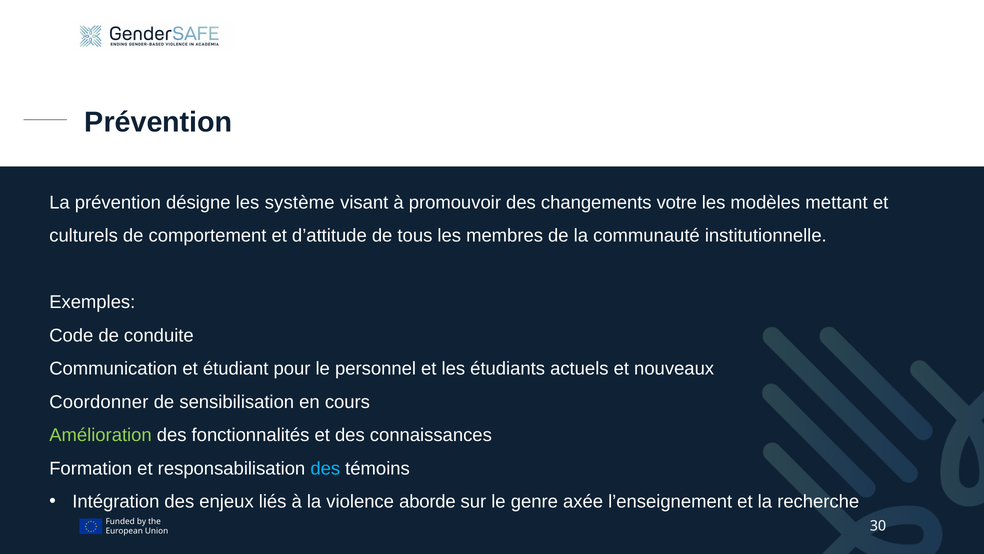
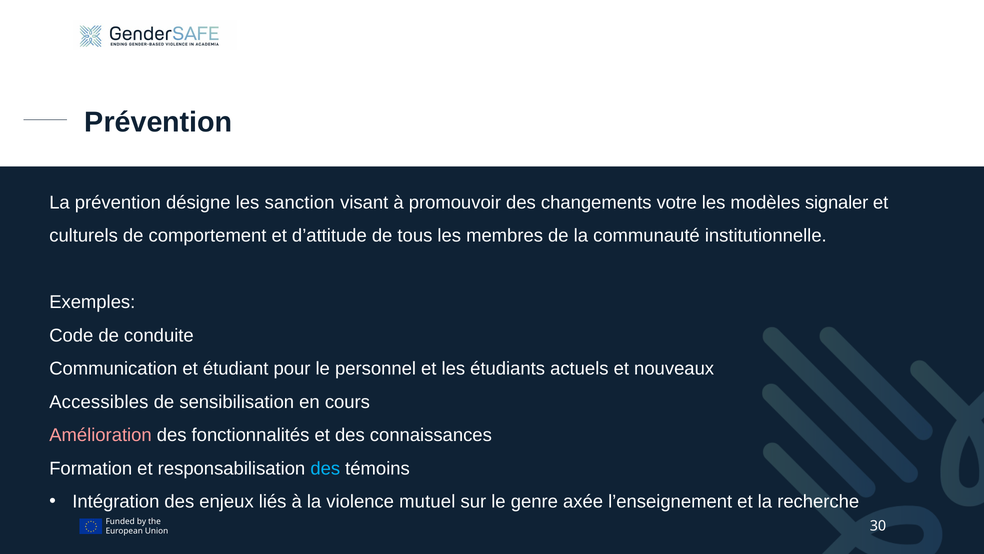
système: système -> sanction
mettant: mettant -> signaler
Coordonner: Coordonner -> Accessibles
Amélioration colour: light green -> pink
aborde: aborde -> mutuel
